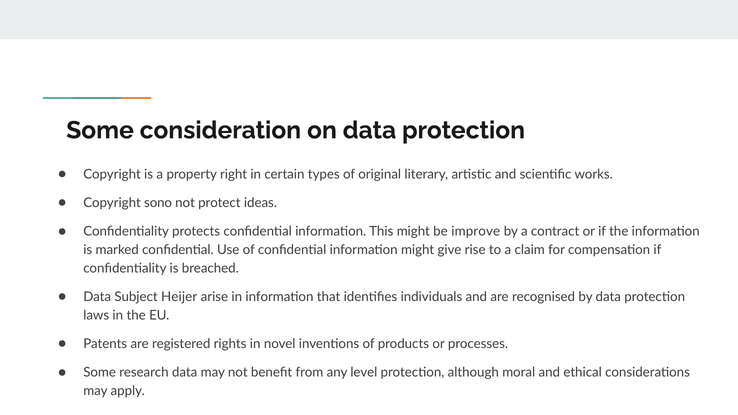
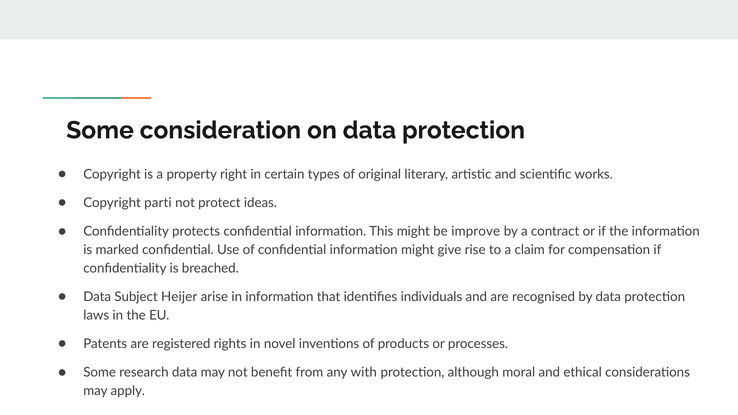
sono: sono -> parti
level: level -> with
